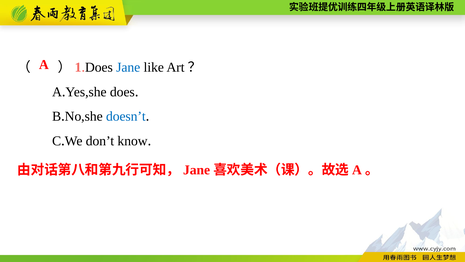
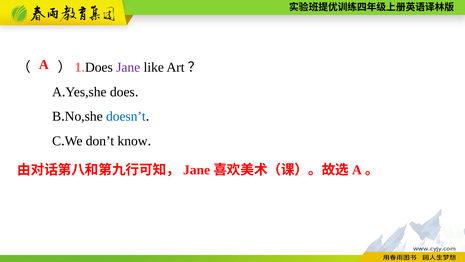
Jane at (128, 67) colour: blue -> purple
